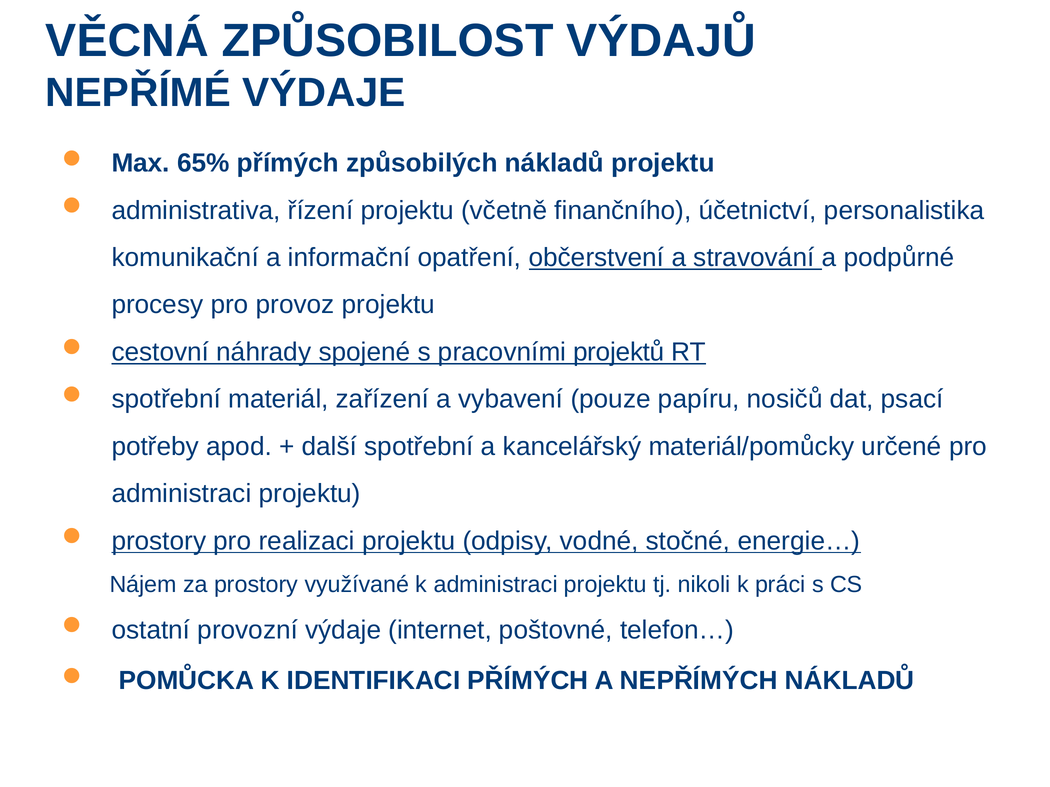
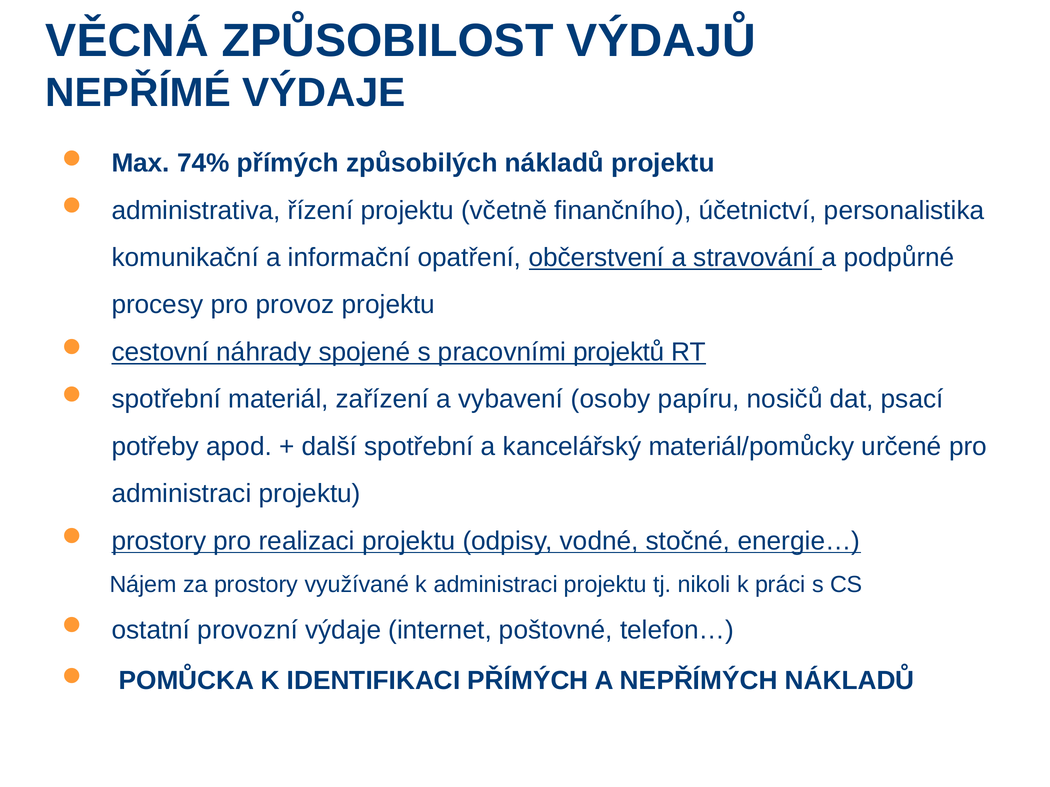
65%: 65% -> 74%
pouze: pouze -> osoby
